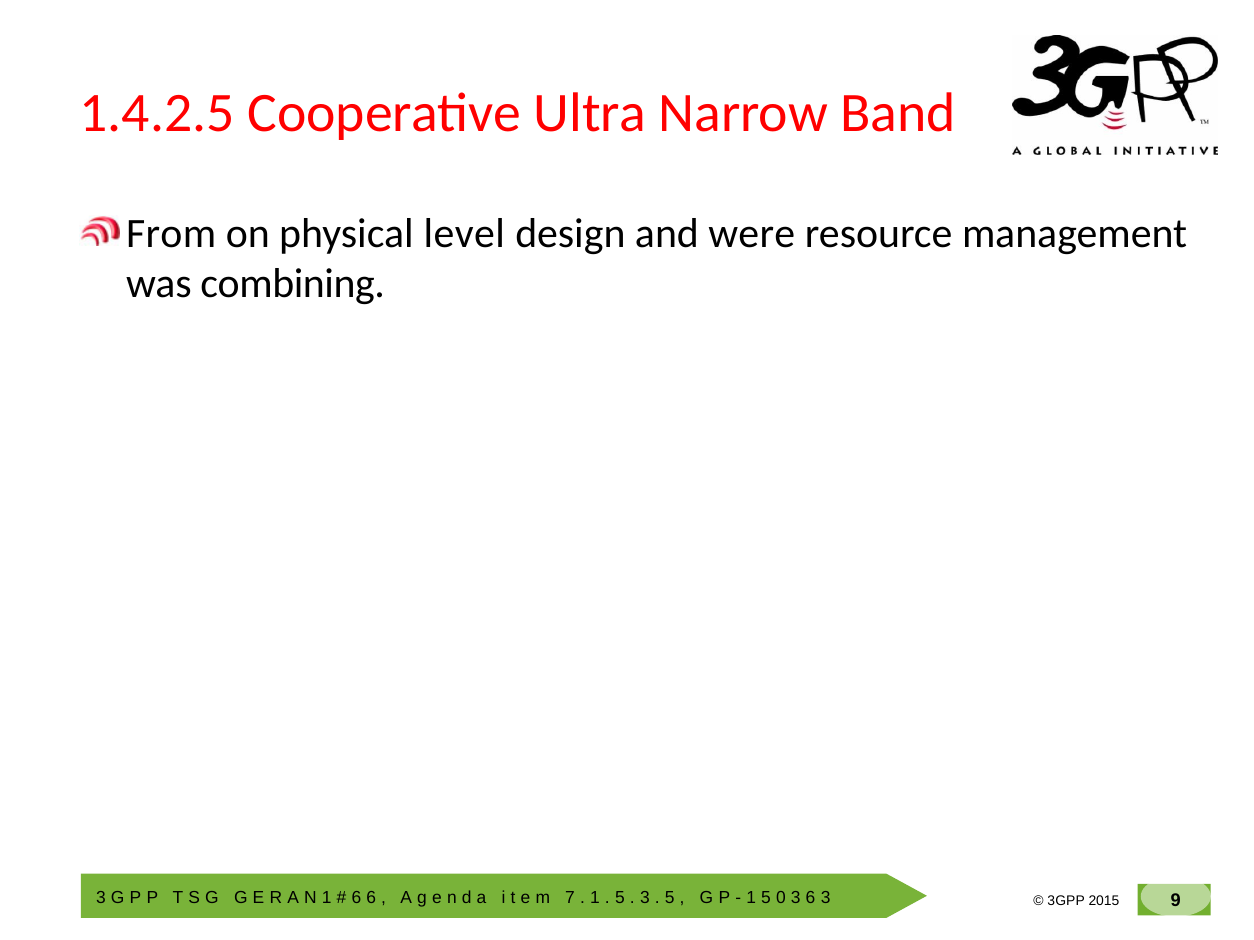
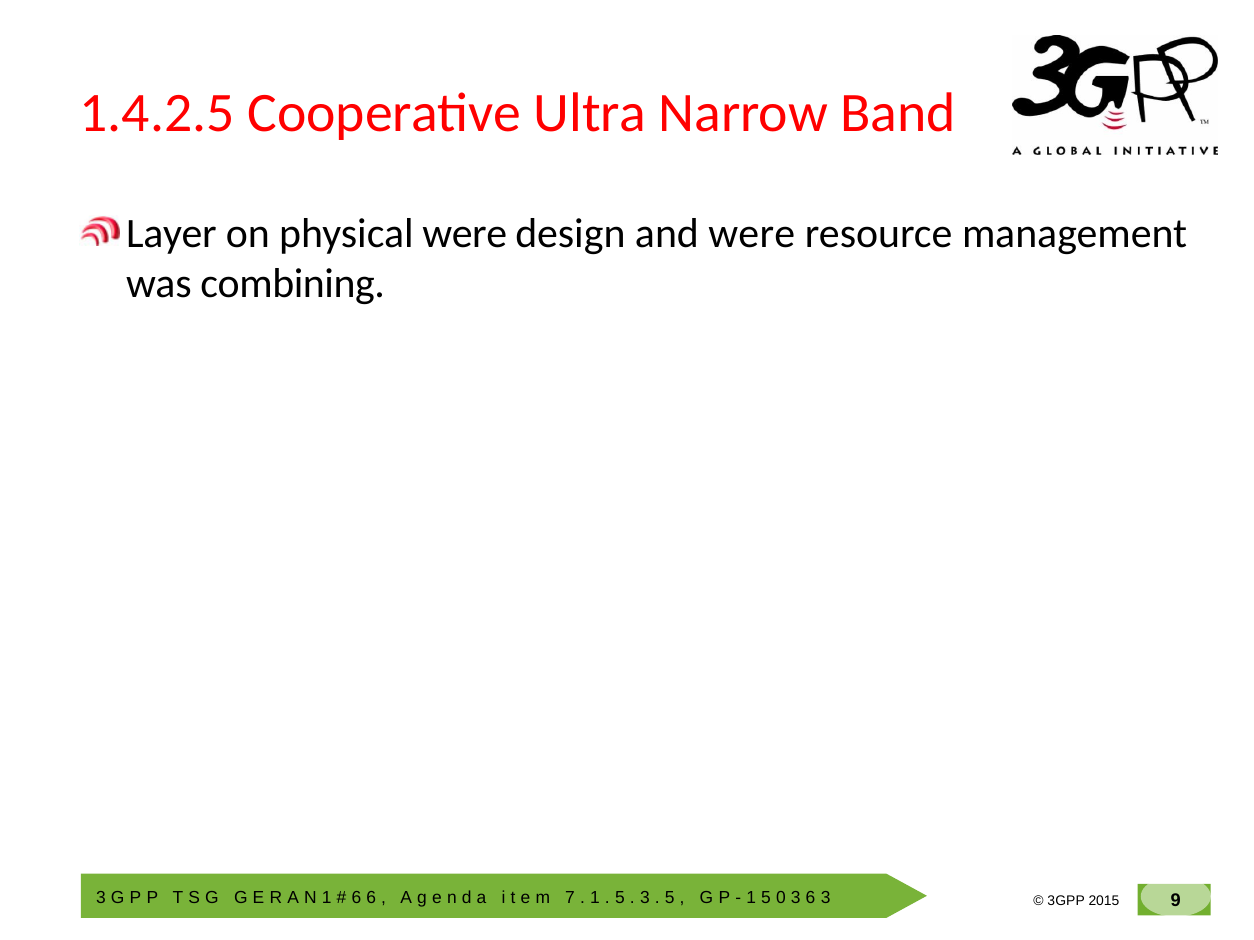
From: From -> Layer
physical level: level -> were
